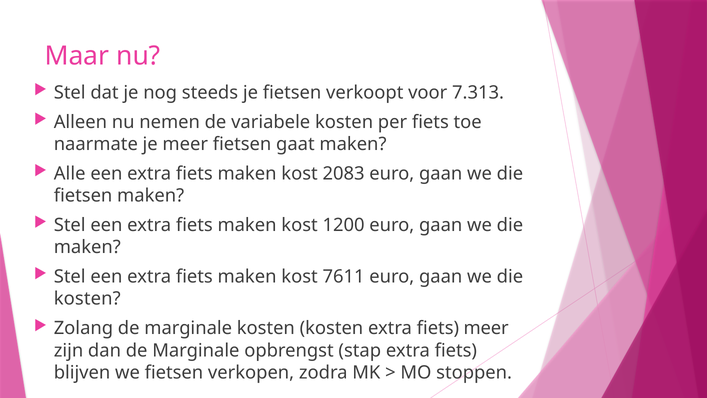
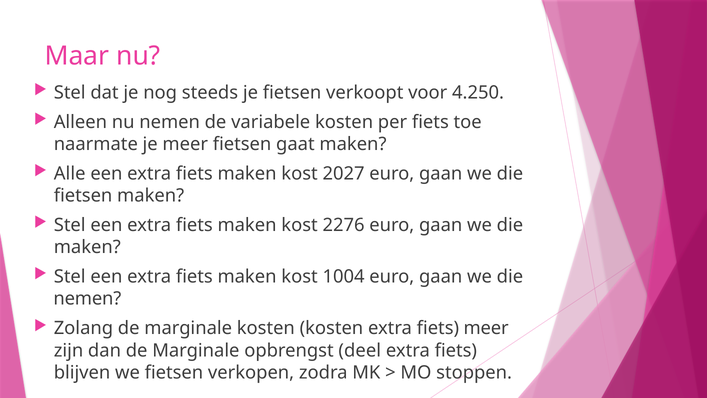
7.313: 7.313 -> 4.250
2083: 2083 -> 2027
1200: 1200 -> 2276
7611: 7611 -> 1004
kosten at (87, 299): kosten -> nemen
stap: stap -> deel
